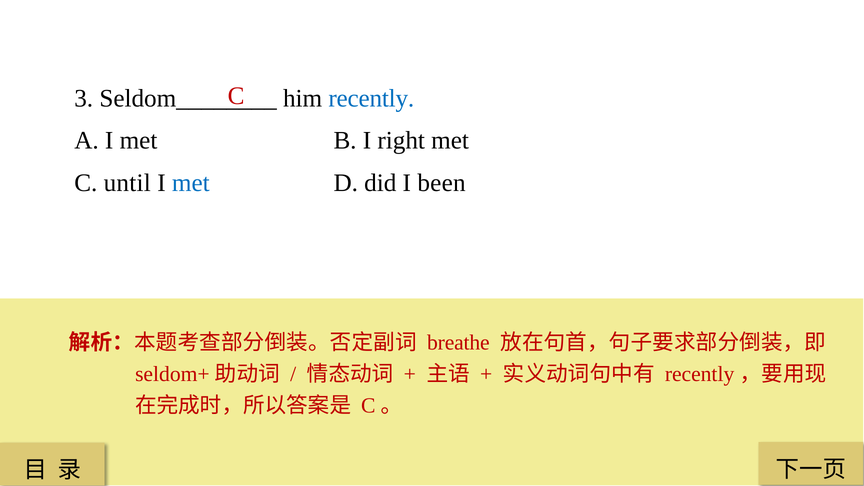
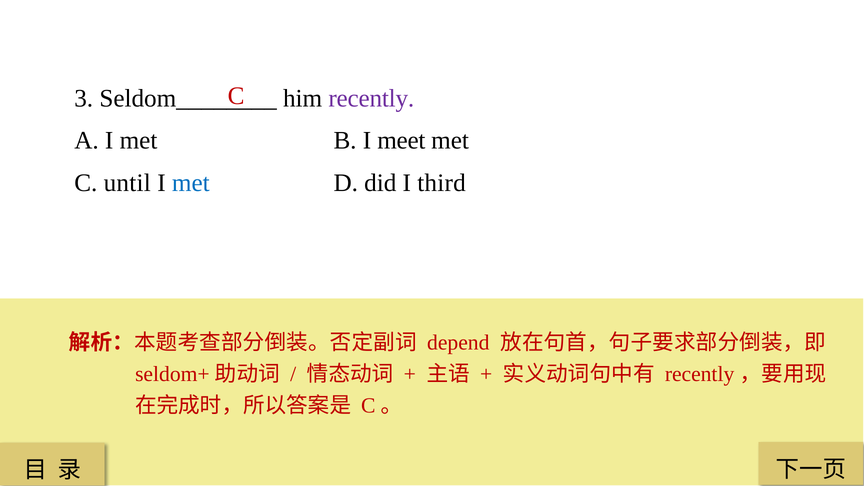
recently colour: blue -> purple
right: right -> meet
been: been -> third
breathe: breathe -> depend
